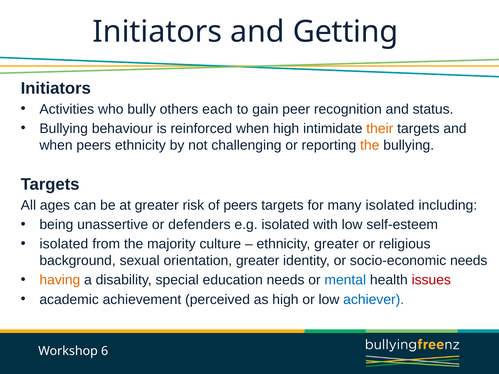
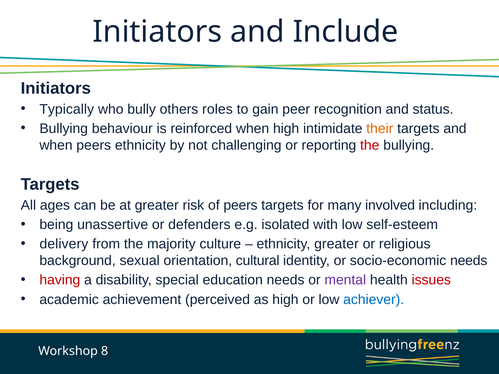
Getting: Getting -> Include
Activities: Activities -> Typically
each: each -> roles
the at (370, 145) colour: orange -> red
many isolated: isolated -> involved
isolated at (64, 244): isolated -> delivery
orientation greater: greater -> cultural
having colour: orange -> red
mental colour: blue -> purple
6: 6 -> 8
